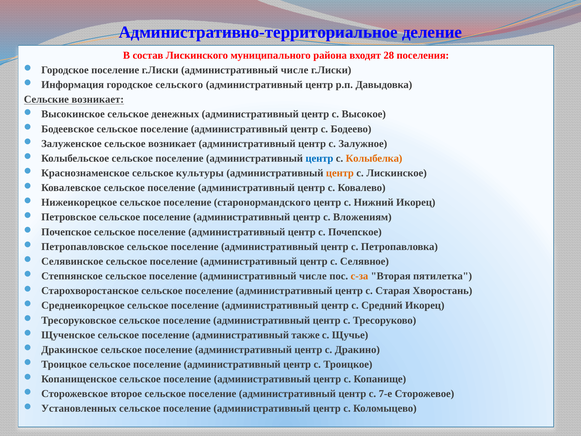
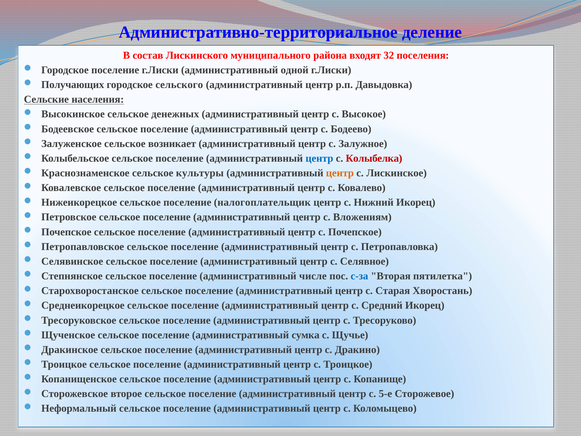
28: 28 -> 32
г.Лиски административный числе: числе -> одной
Информация: Информация -> Получающих
Сельские возникает: возникает -> населения
Колыбелка colour: orange -> red
старонормандского: старонормандского -> налогоплательщик
с-за colour: orange -> blue
также: также -> сумка
7-е: 7-е -> 5-е
Установленных: Установленных -> Неформальный
